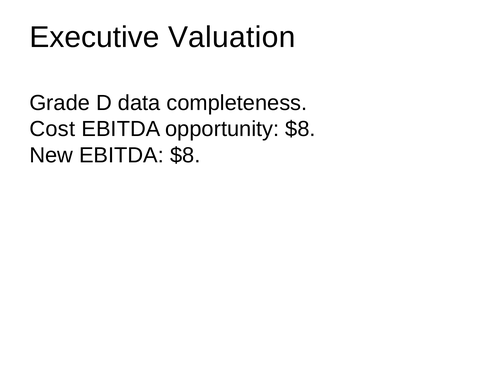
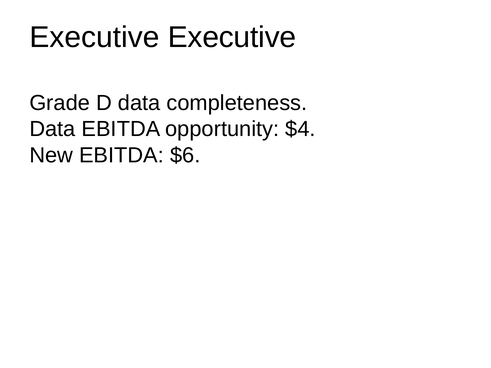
Executive Valuation: Valuation -> Executive
Cost at (52, 129): Cost -> Data
opportunity $8: $8 -> $4
EBITDA $8: $8 -> $6
